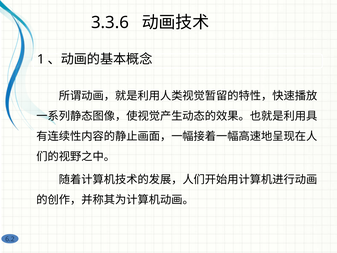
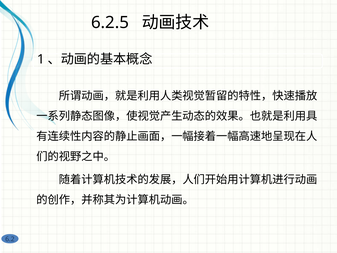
3.3.6: 3.3.6 -> 6.2.5
